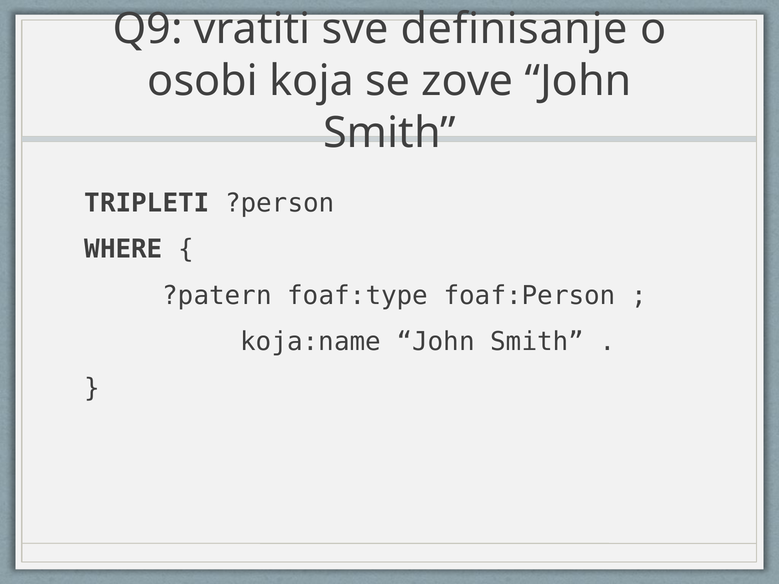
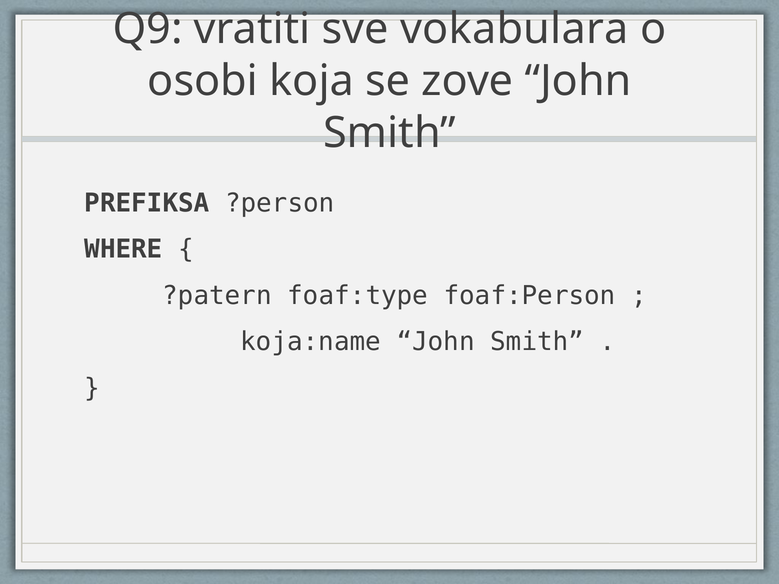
definisanje: definisanje -> vokabulara
TRIPLETI: TRIPLETI -> PREFIKSA
